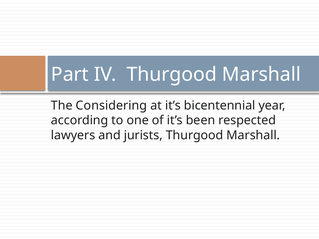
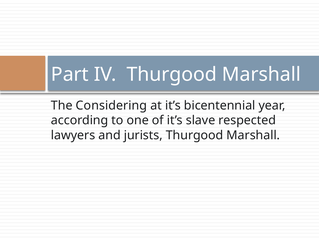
been: been -> slave
